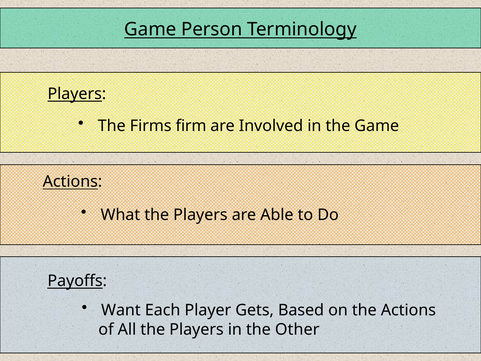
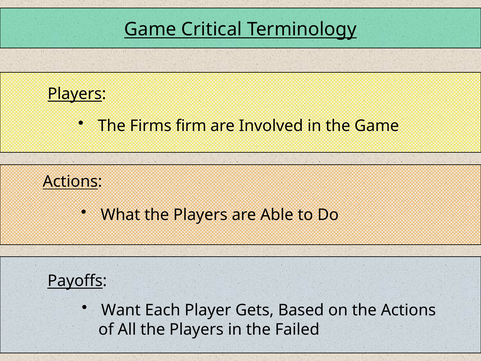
Person: Person -> Critical
Other: Other -> Failed
